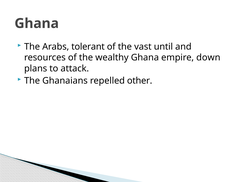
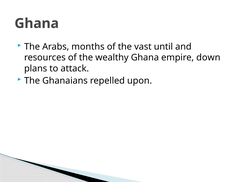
tolerant: tolerant -> months
other: other -> upon
